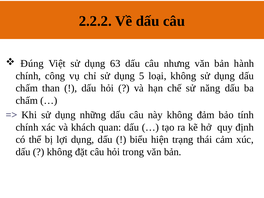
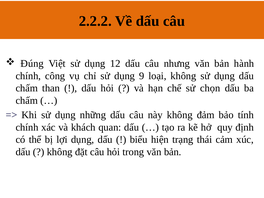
63: 63 -> 12
5: 5 -> 9
năng: năng -> chọn
